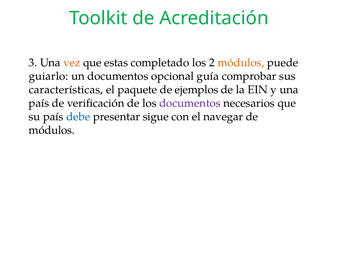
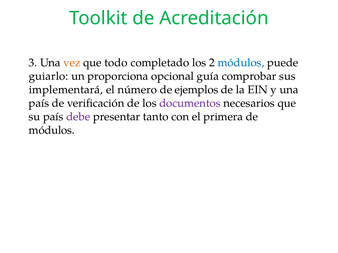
estas: estas -> todo
módulos at (241, 63) colour: orange -> blue
un documentos: documentos -> proporciona
características: características -> implementará
paquete: paquete -> número
debe colour: blue -> purple
sigue: sigue -> tanto
navegar: navegar -> primera
